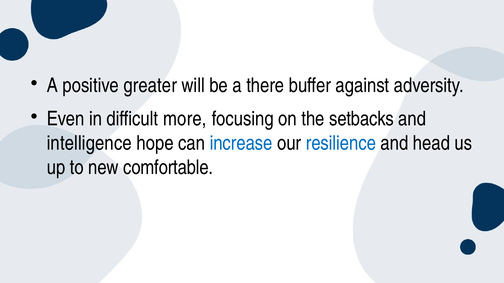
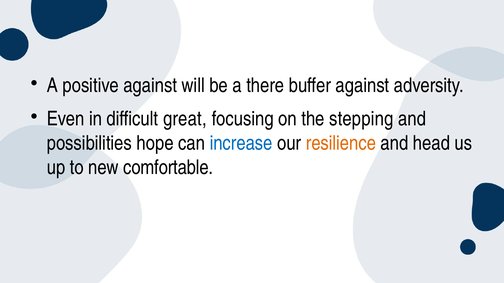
positive greater: greater -> against
more: more -> great
setbacks: setbacks -> stepping
intelligence: intelligence -> possibilities
resilience colour: blue -> orange
